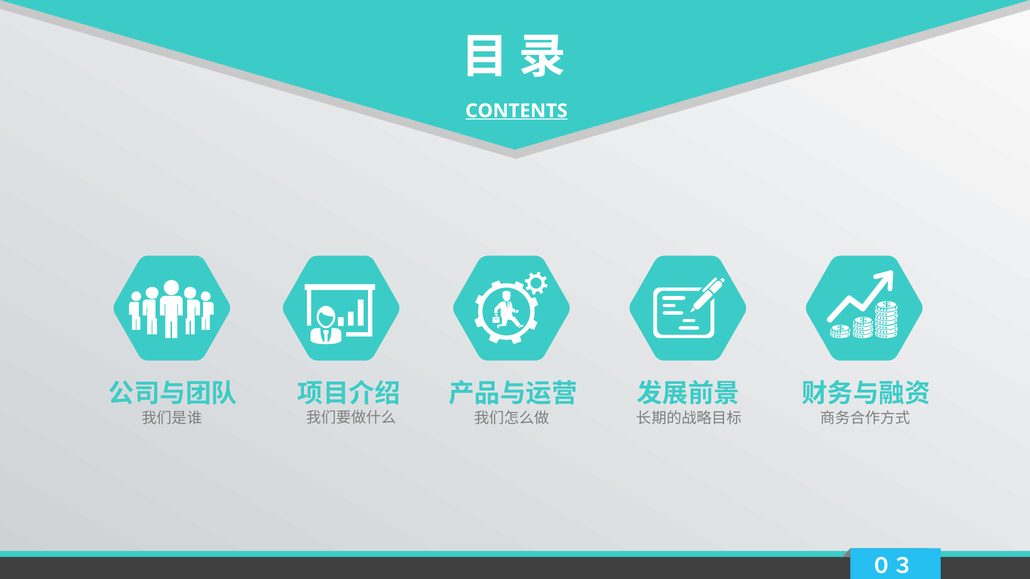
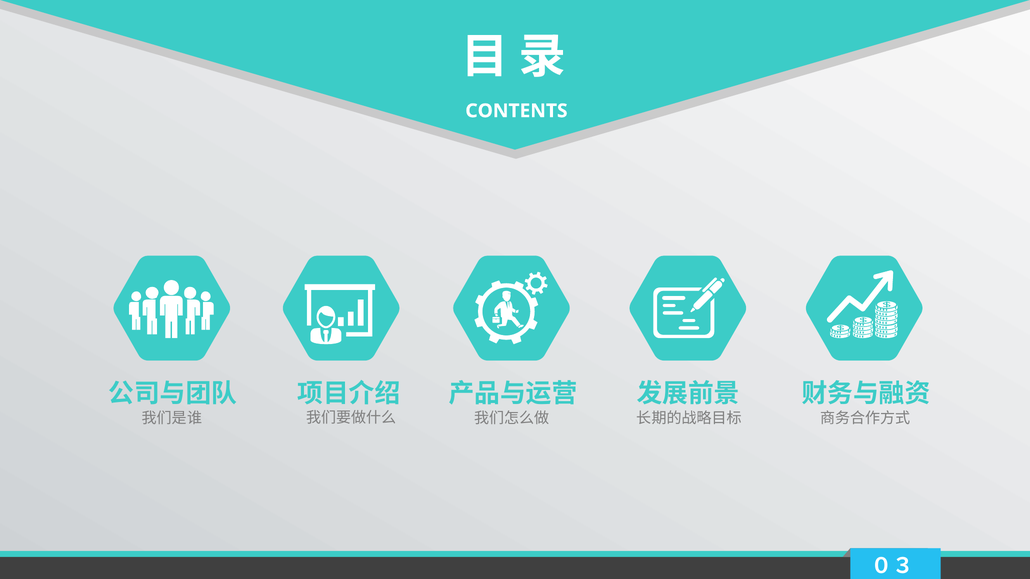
CONTENTS underline: present -> none
